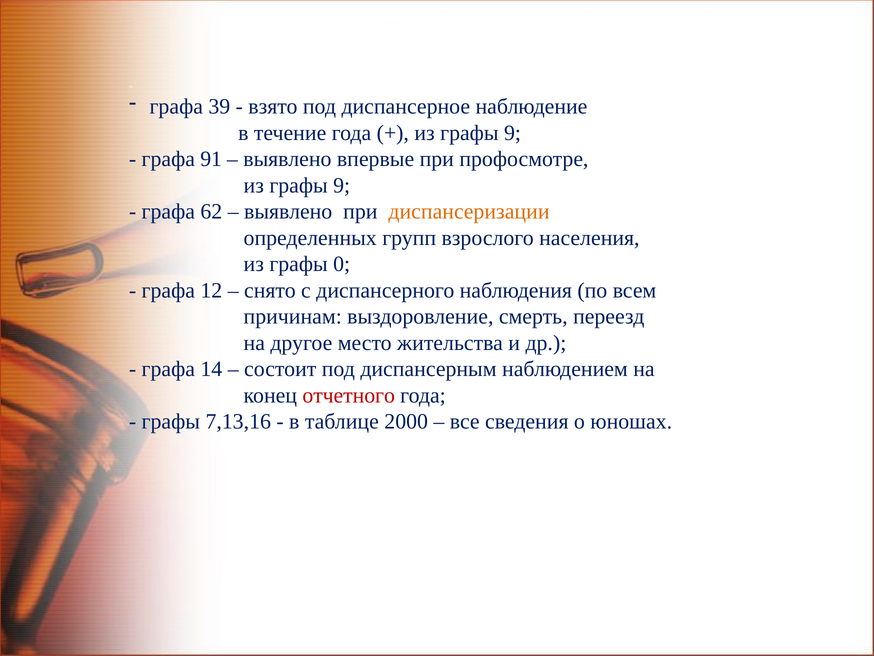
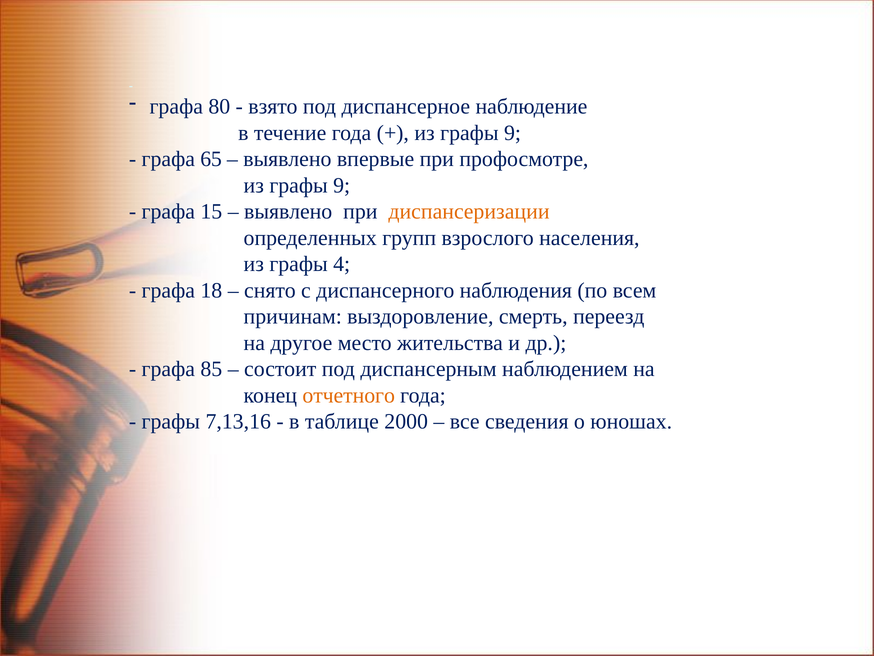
39: 39 -> 80
91: 91 -> 65
62: 62 -> 15
0: 0 -> 4
12: 12 -> 18
14: 14 -> 85
отчетного colour: red -> orange
